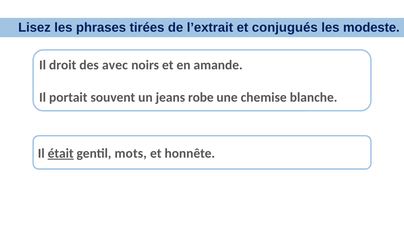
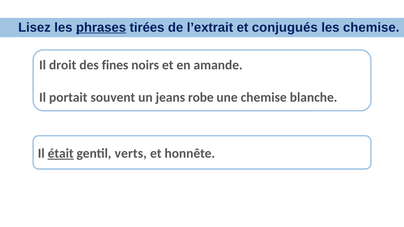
phrases underline: none -> present
les modeste: modeste -> chemise
avec: avec -> fines
mots: mots -> verts
